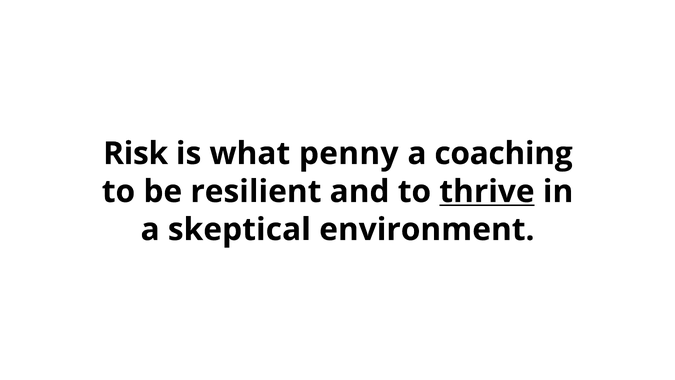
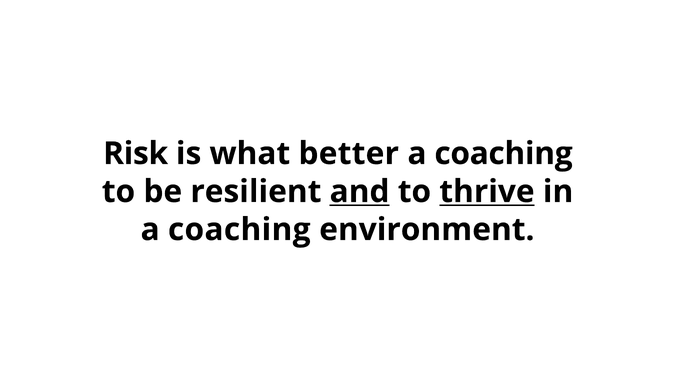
penny: penny -> better
and underline: none -> present
skeptical at (239, 229): skeptical -> coaching
